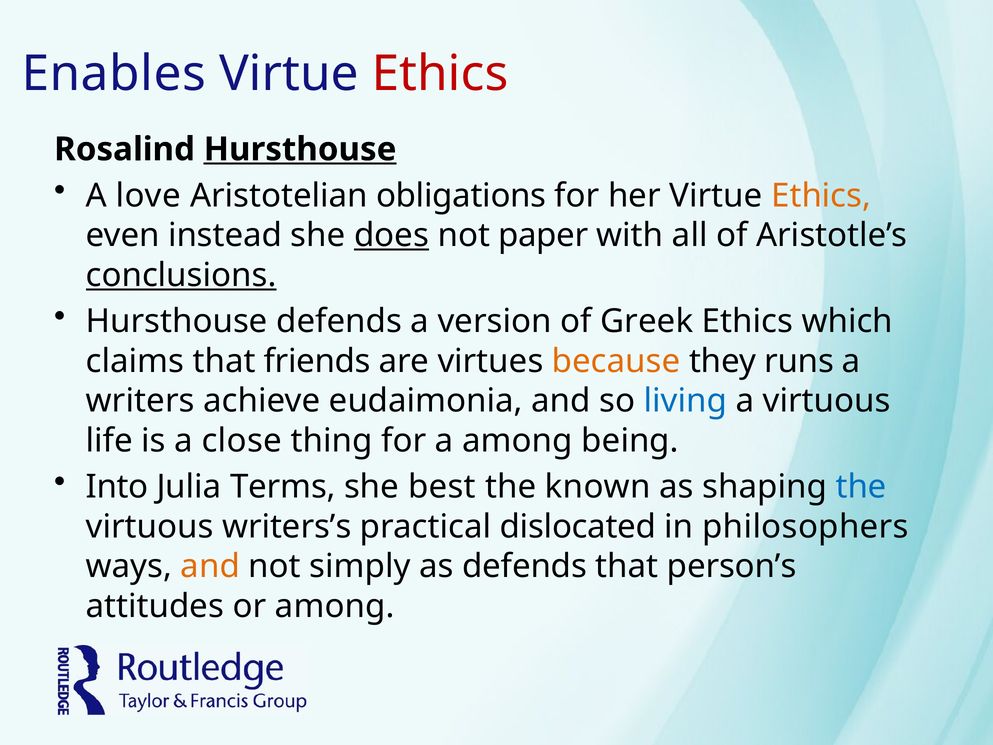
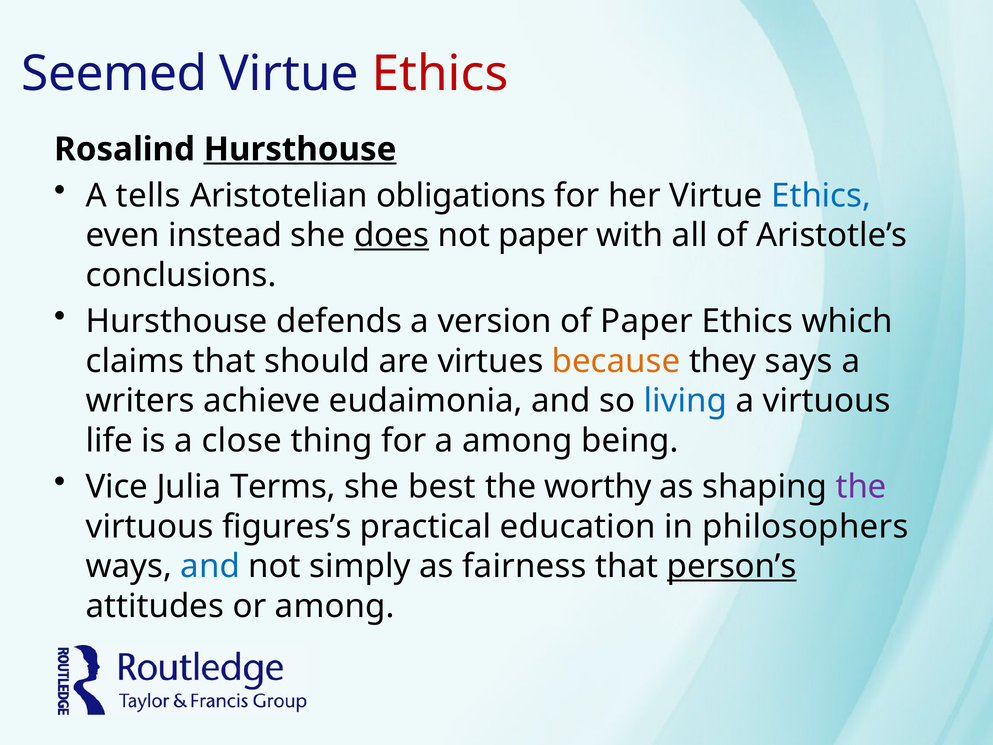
Enables: Enables -> Seemed
love: love -> tells
Ethics at (821, 196) colour: orange -> blue
conclusions underline: present -> none
of Greek: Greek -> Paper
friends: friends -> should
runs: runs -> says
Into: Into -> Vice
known: known -> worthy
the at (861, 487) colour: blue -> purple
writers’s: writers’s -> figures’s
dislocated: dislocated -> education
and at (210, 566) colour: orange -> blue
as defends: defends -> fairness
person’s underline: none -> present
